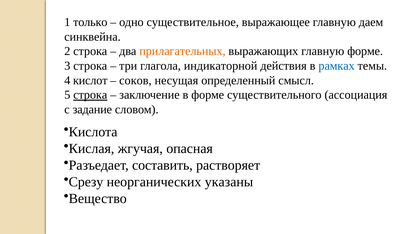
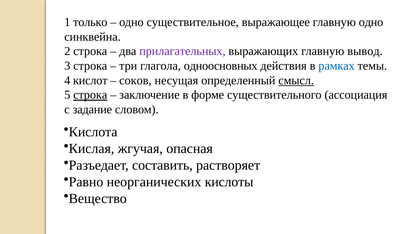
главную даем: даем -> одно
прилагательных colour: orange -> purple
главную форме: форме -> вывод
индикаторной: индикаторной -> одноосновных
смысл underline: none -> present
Срезу: Срезу -> Равно
указаны: указаны -> кислоты
